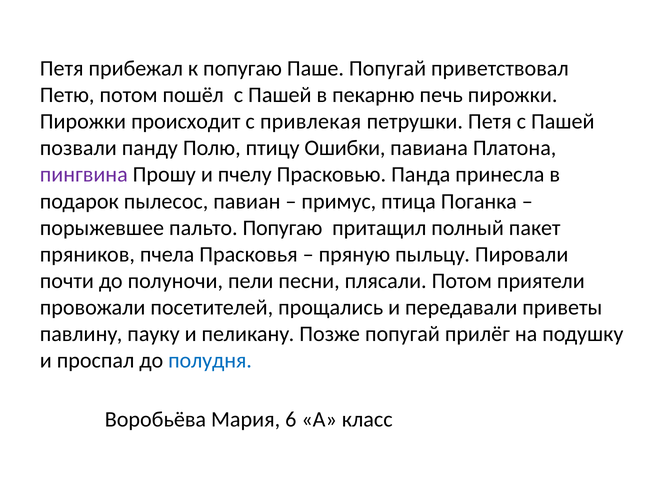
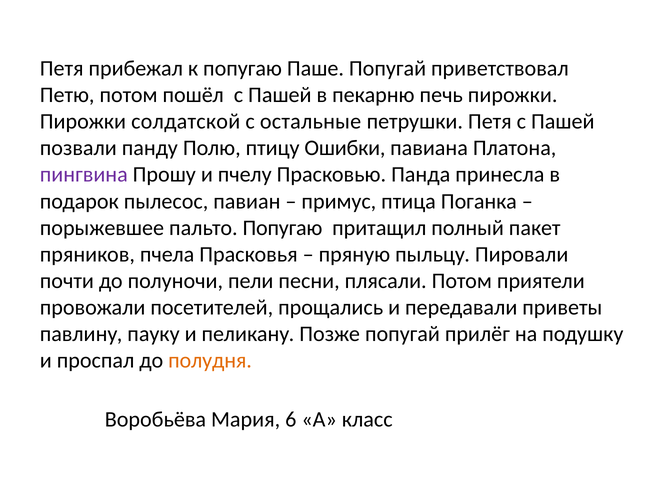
происходит: происходит -> солдатской
привлекая: привлекая -> остальные
полудня colour: blue -> orange
